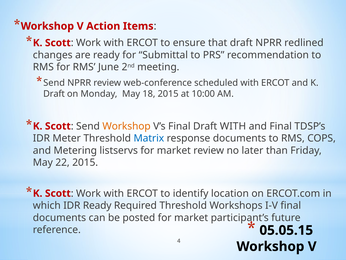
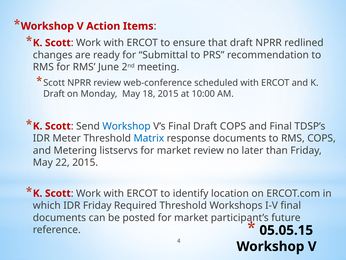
Send at (54, 83): Send -> Scott
Workshop at (127, 126) colour: orange -> blue
Draft WITH: WITH -> COPS
IDR Ready: Ready -> Friday
